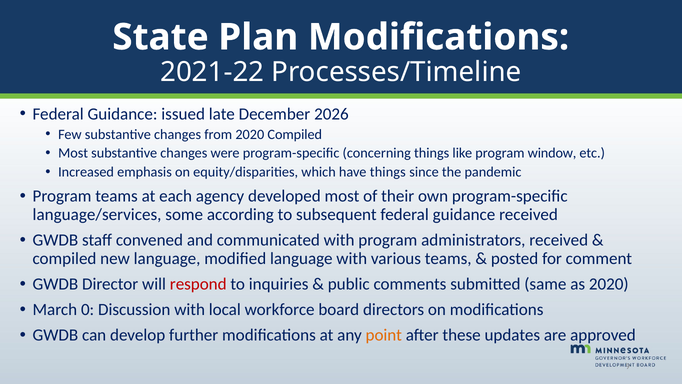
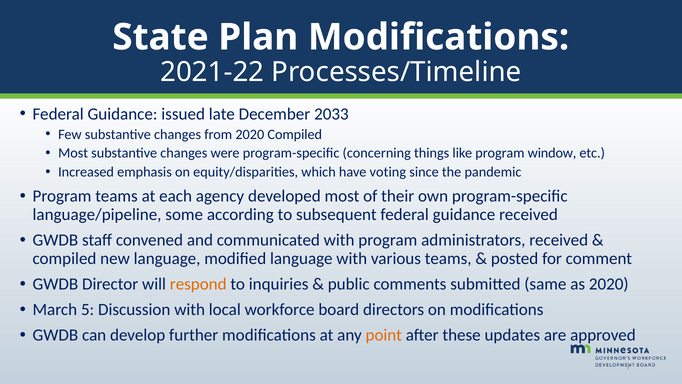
2026: 2026 -> 2033
have things: things -> voting
language/services: language/services -> language/pipeline
respond colour: red -> orange
0: 0 -> 5
